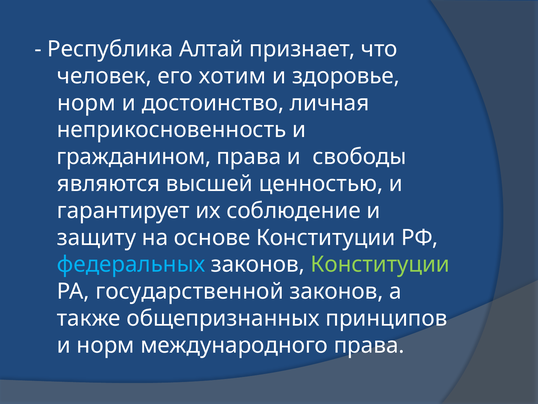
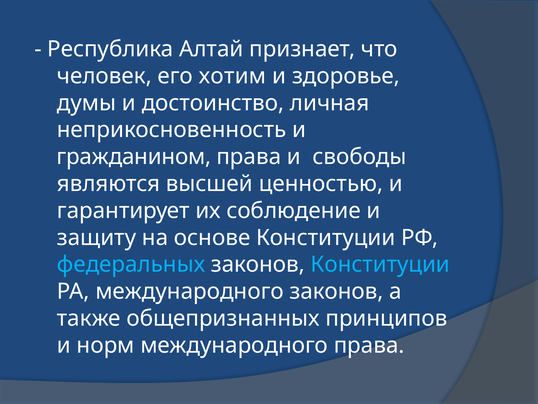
норм at (86, 103): норм -> думы
Конституции at (380, 264) colour: light green -> light blue
РА государственной: государственной -> международного
